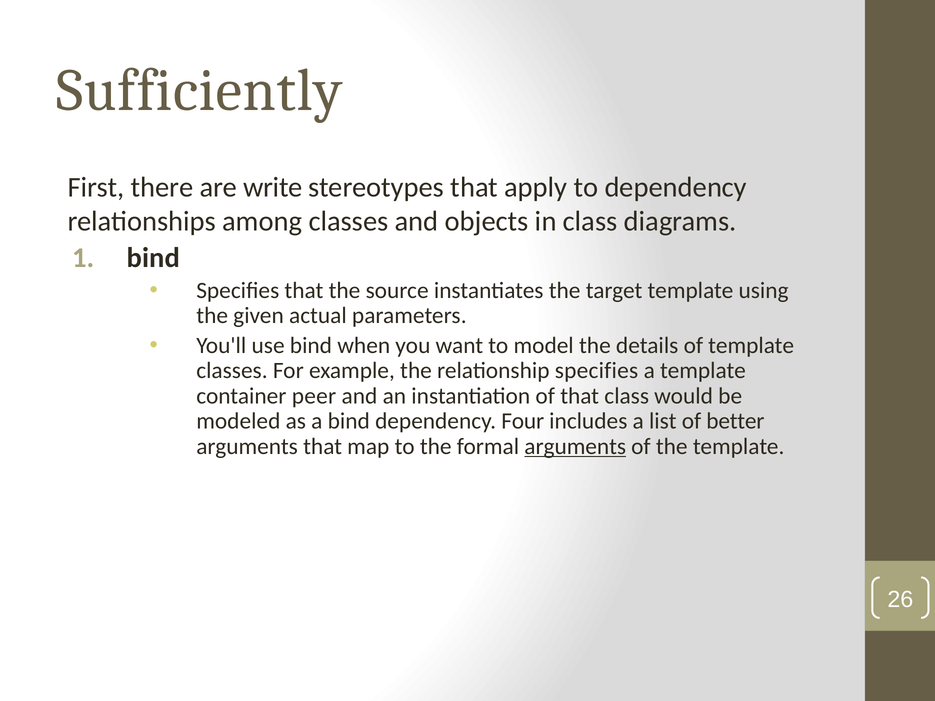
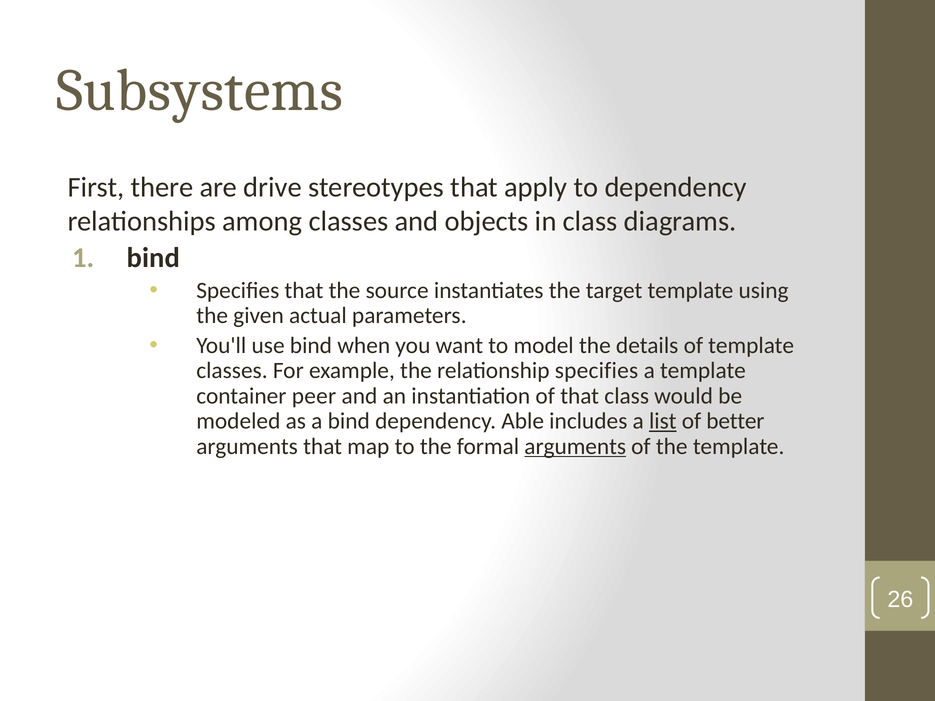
Sufficiently: Sufficiently -> Subsystems
write: write -> drive
Four: Four -> Able
list underline: none -> present
